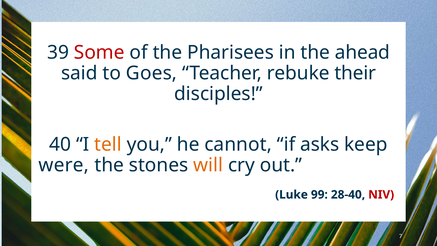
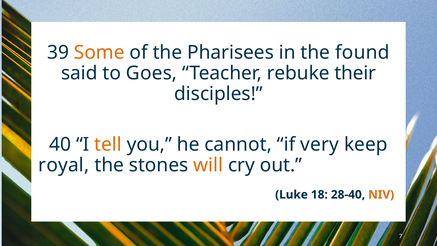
Some colour: red -> orange
ahead: ahead -> found
asks: asks -> very
were: were -> royal
99: 99 -> 18
NIV colour: red -> orange
